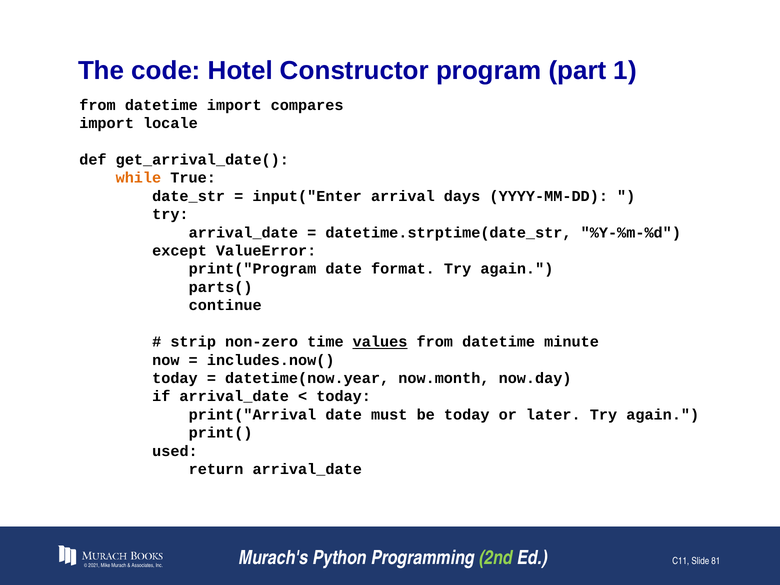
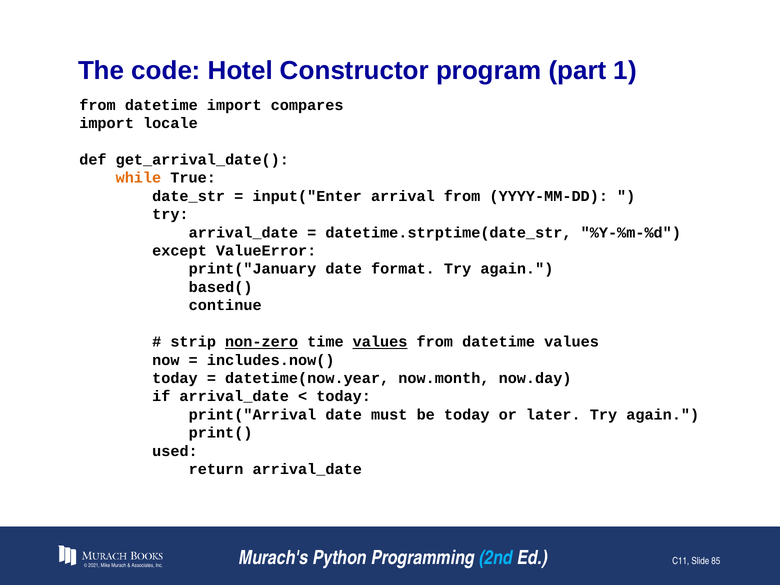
arrival days: days -> from
print("Program: print("Program -> print("January
parts(: parts( -> based(
non-zero underline: none -> present
datetime minute: minute -> values
2nd colour: light green -> light blue
81: 81 -> 85
